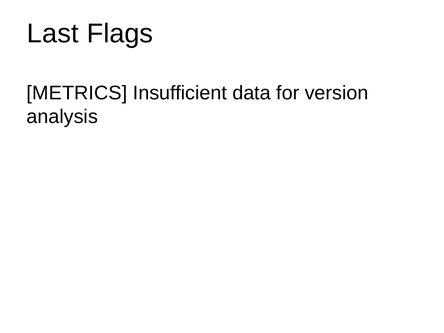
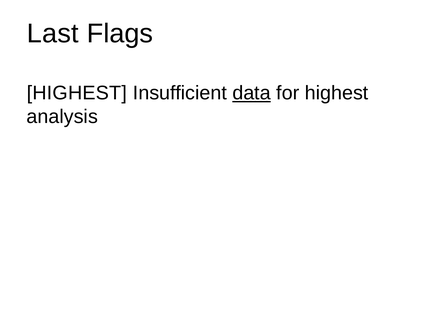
METRICS at (77, 93): METRICS -> HIGHEST
data underline: none -> present
for version: version -> highest
